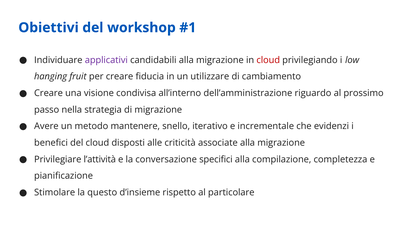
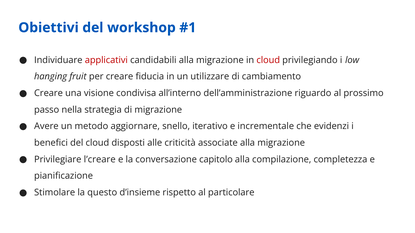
applicativi colour: purple -> red
mantenere: mantenere -> aggiornare
l’attività: l’attività -> l’creare
specifici: specifici -> capitolo
